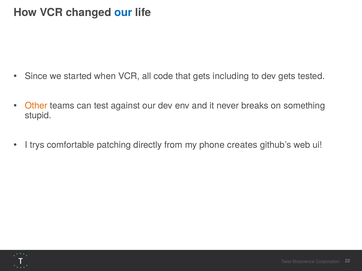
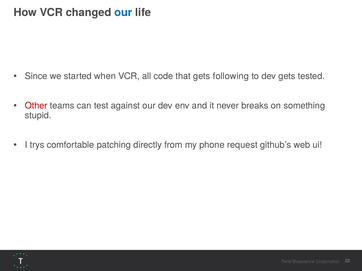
including: including -> following
Other colour: orange -> red
creates: creates -> request
